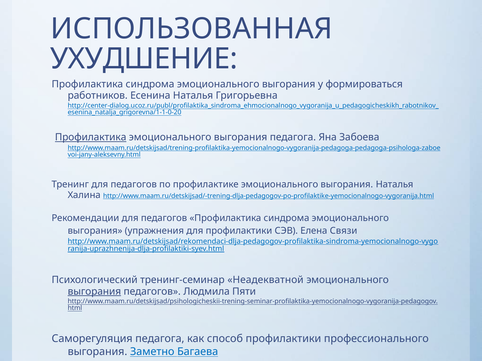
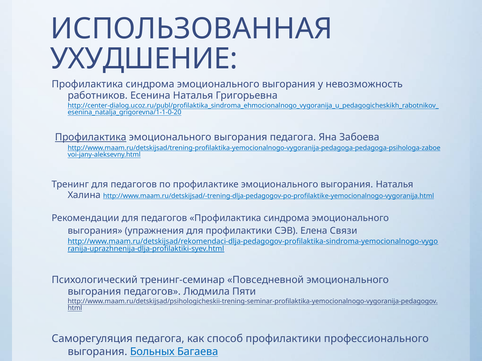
формироваться: формироваться -> невозможность
Неадекватной: Неадекватной -> Повседневной
выгорания at (94, 292) underline: present -> none
Заметно: Заметно -> Больных
